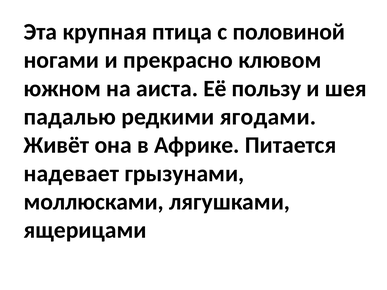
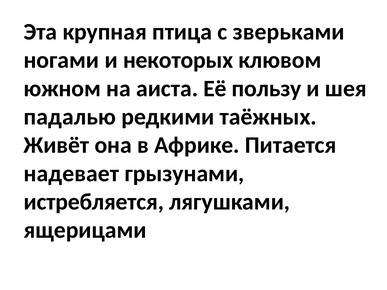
половиной: половиной -> зверьками
прекрасно: прекрасно -> некоторых
ягодами: ягодами -> таёжных
моллюсками: моллюсками -> истребляется
